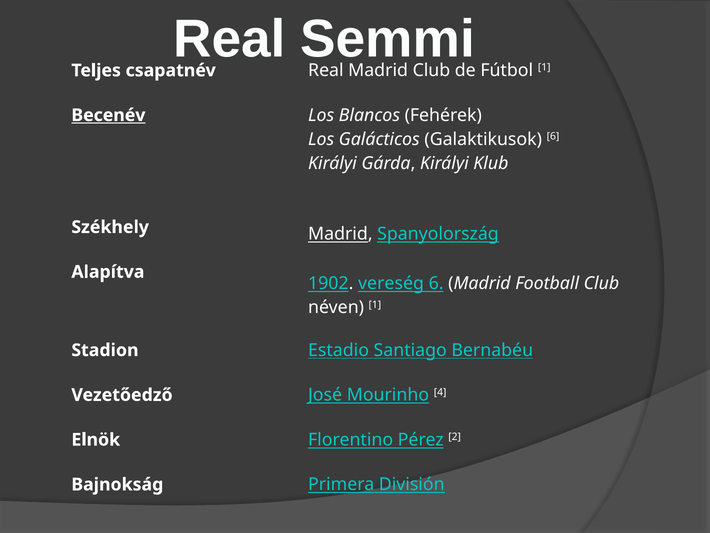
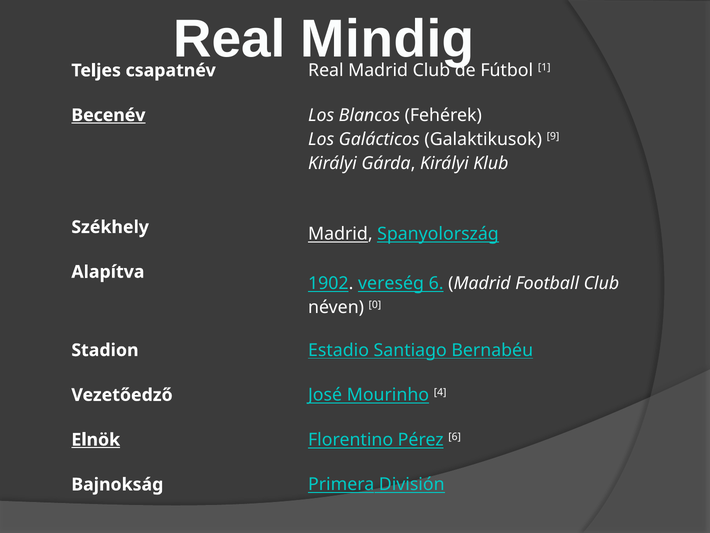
Semmi: Semmi -> Mindig
Galaktikusok 6: 6 -> 9
néven 1: 1 -> 0
Elnök underline: none -> present
Pérez 2: 2 -> 6
